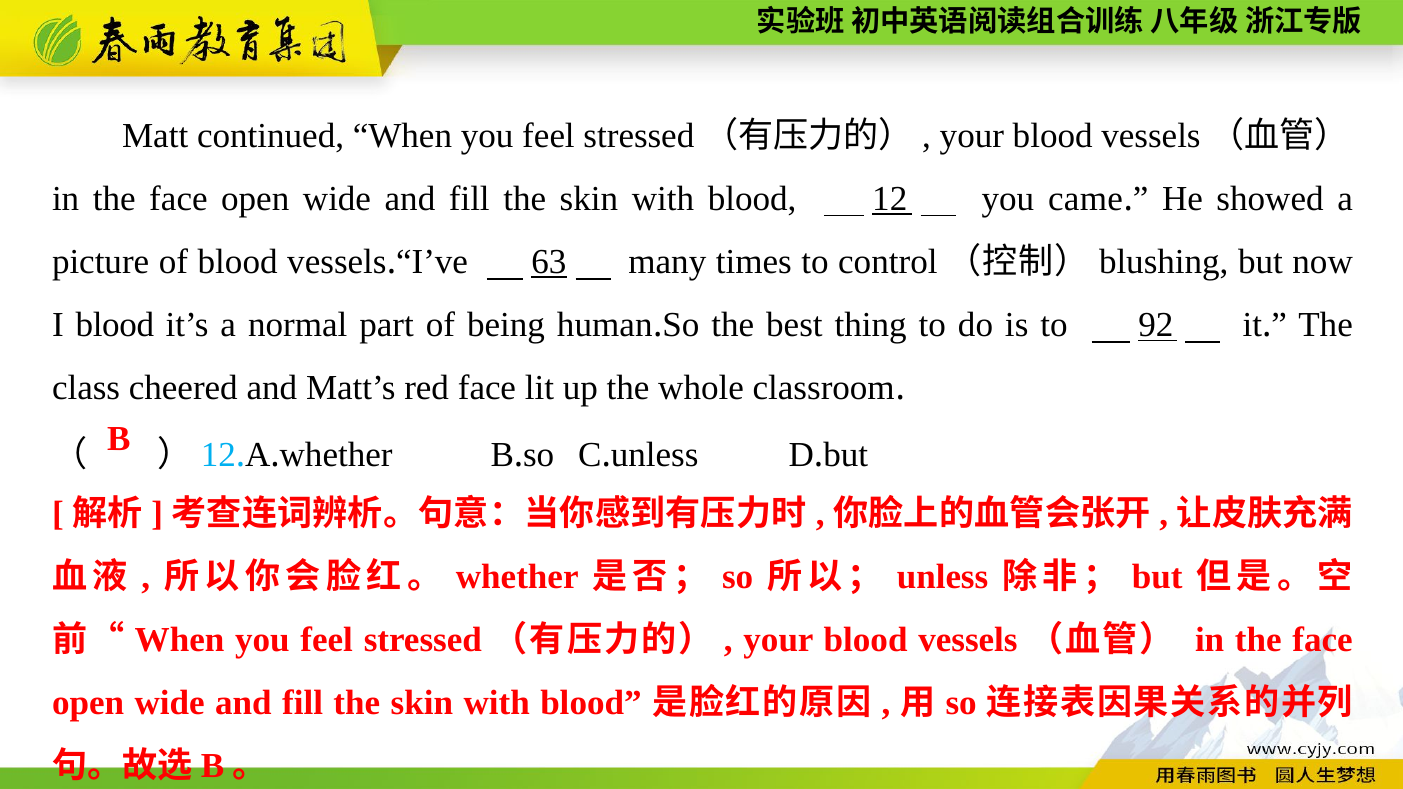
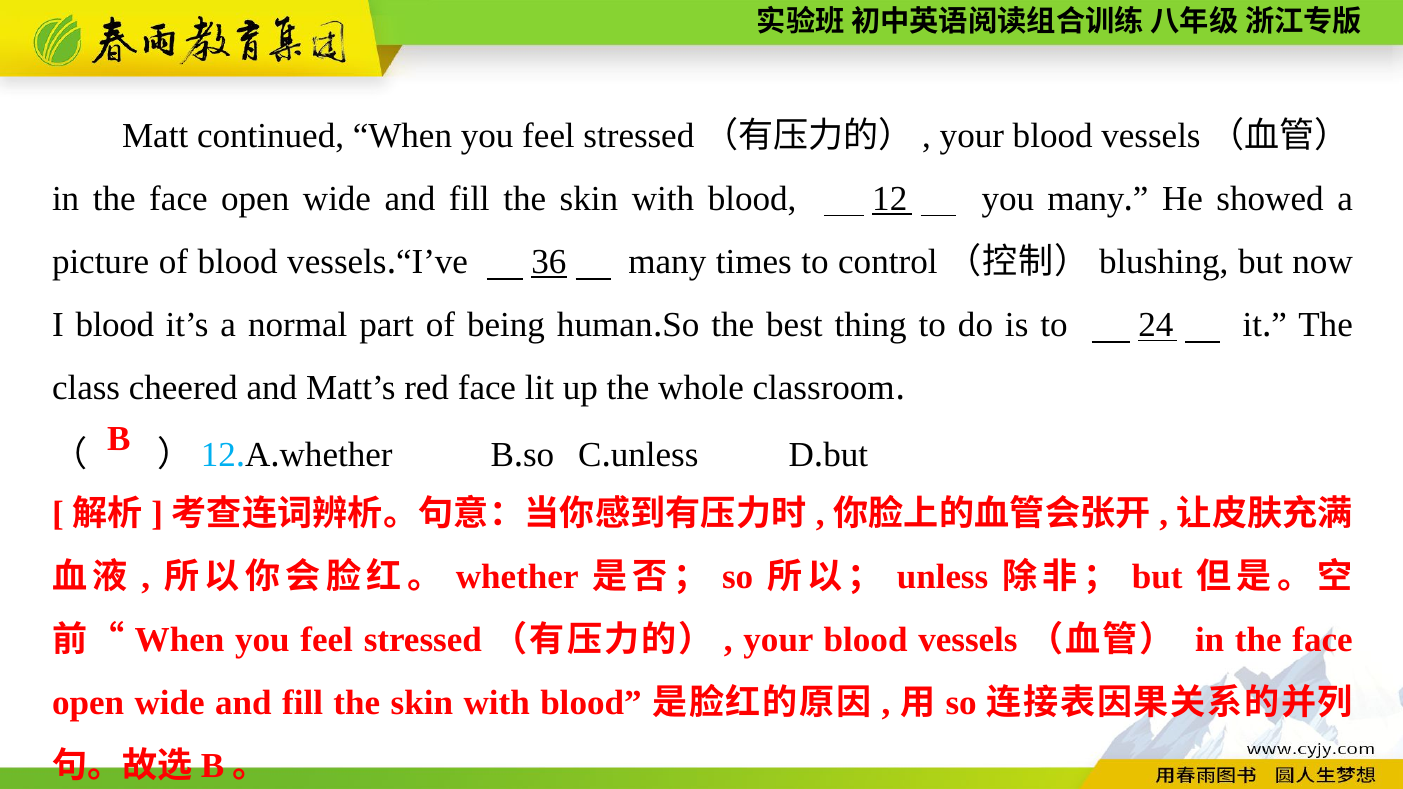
you came: came -> many
63: 63 -> 36
92: 92 -> 24
